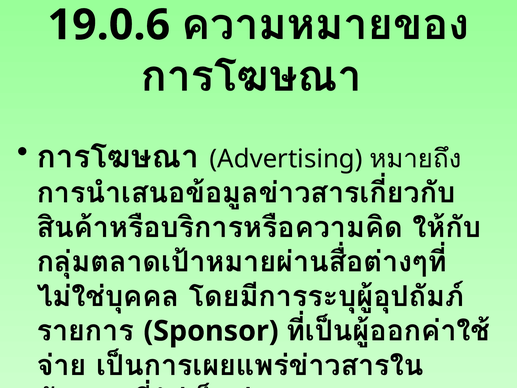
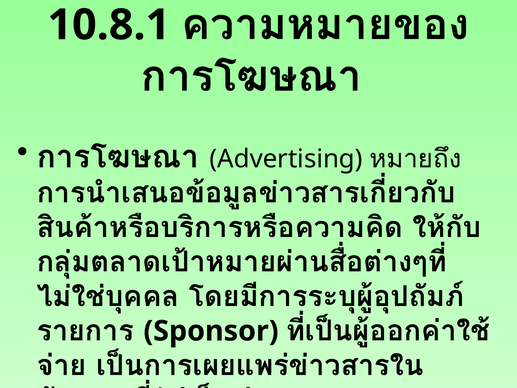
19.0.6: 19.0.6 -> 10.8.1
